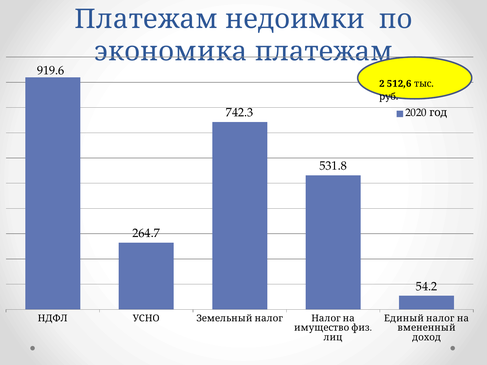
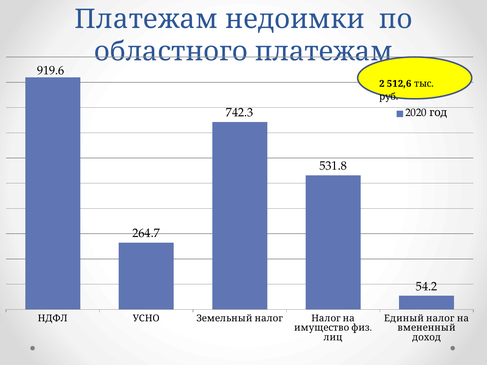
экономика: экономика -> областного
